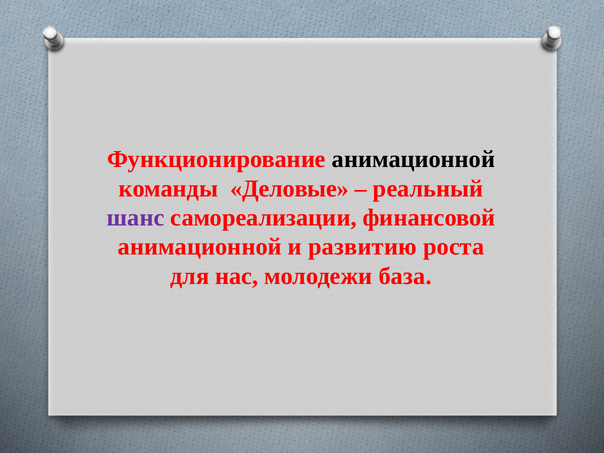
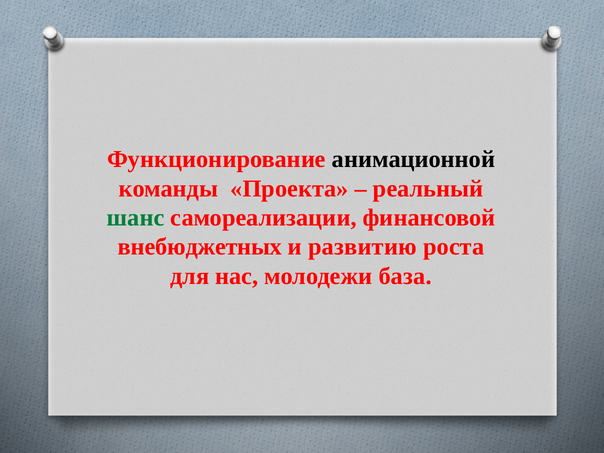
Деловые: Деловые -> Проекта
шанс colour: purple -> green
анимационной at (200, 247): анимационной -> внебюджетных
